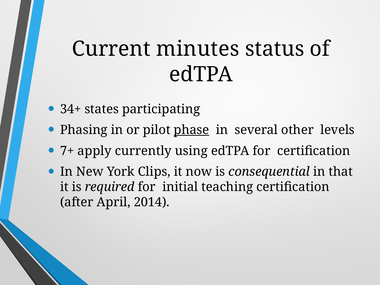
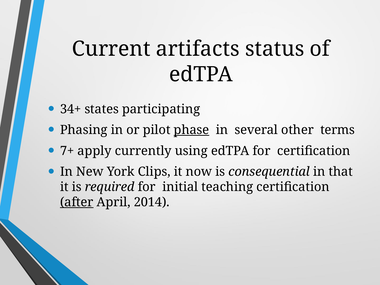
minutes: minutes -> artifacts
levels: levels -> terms
after underline: none -> present
